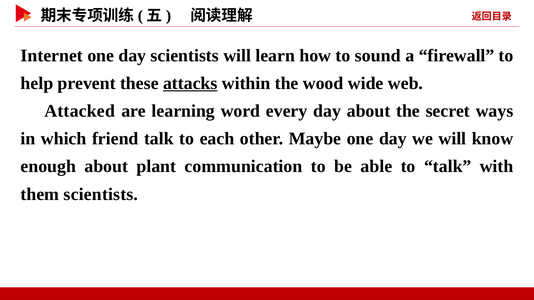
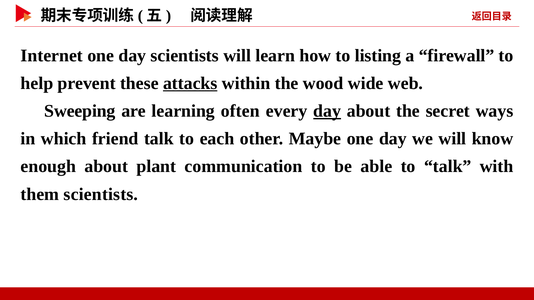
sound: sound -> listing
Attacked: Attacked -> Sweeping
word: word -> often
day at (327, 111) underline: none -> present
